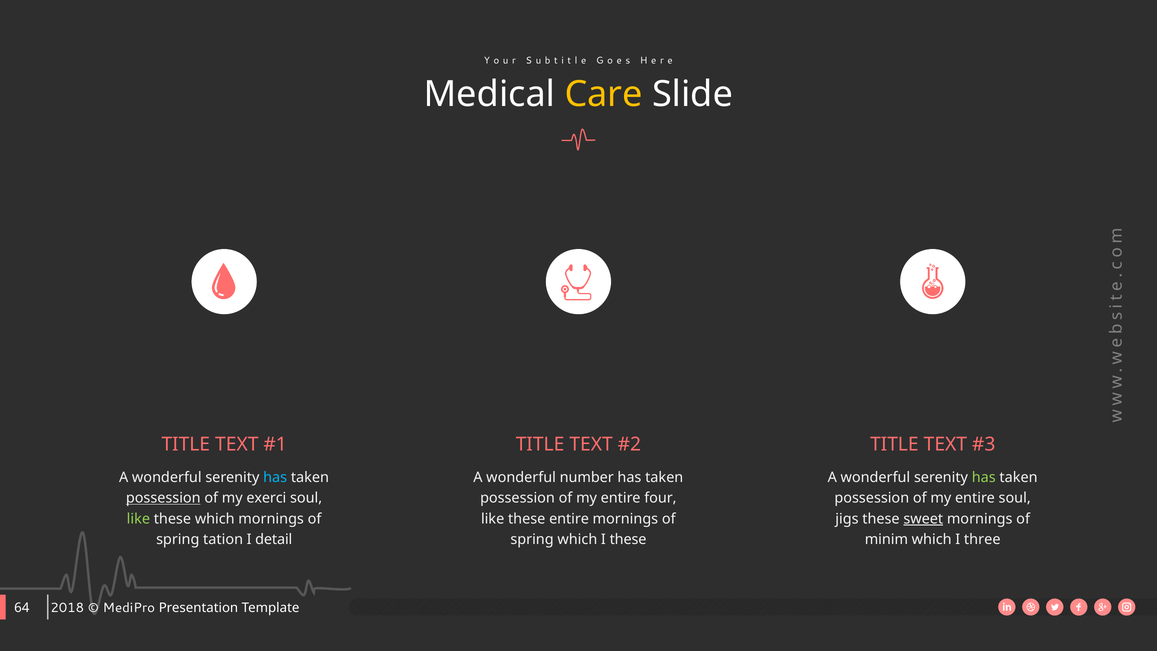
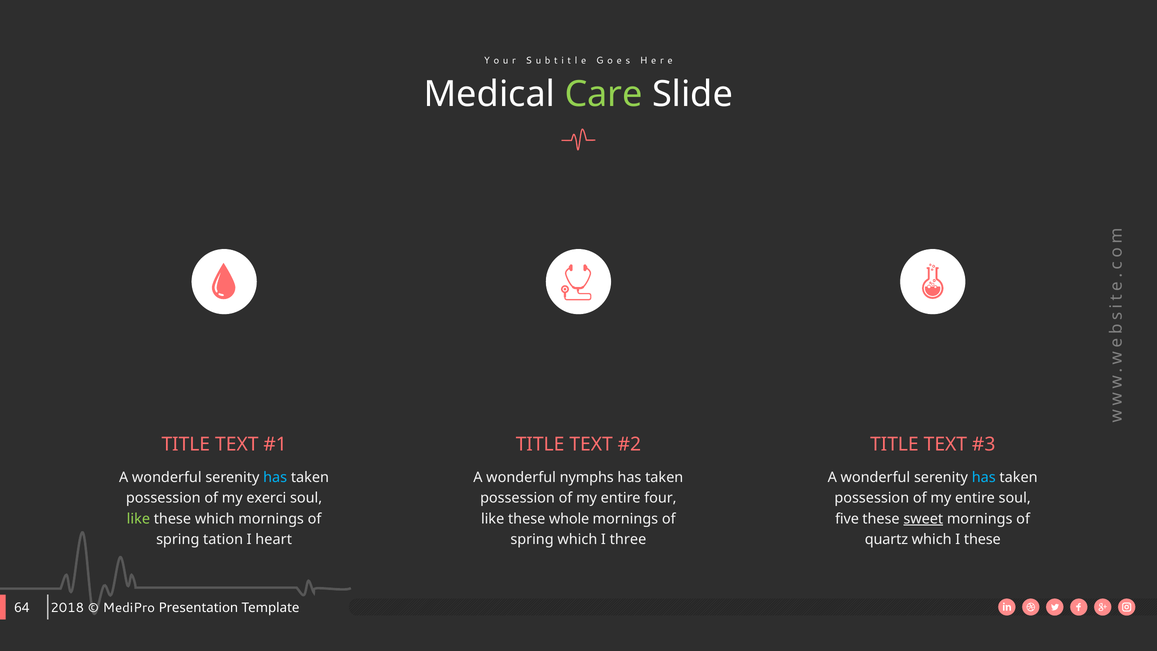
Care colour: yellow -> light green
number: number -> nymphs
has at (984, 477) colour: light green -> light blue
possession at (163, 498) underline: present -> none
these entire: entire -> whole
jigs: jigs -> five
detail: detail -> heart
I these: these -> three
minim: minim -> quartz
I three: three -> these
